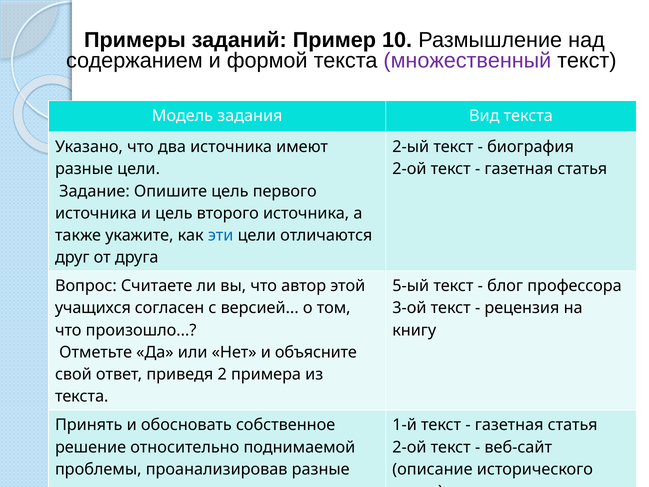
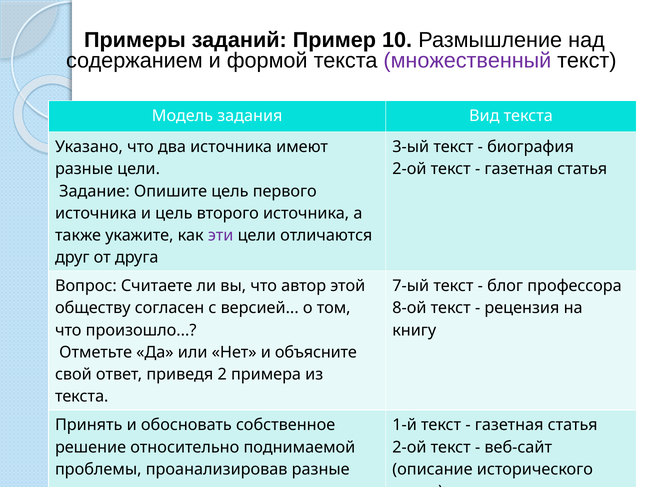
2-ый: 2-ый -> 3-ый
эти colour: blue -> purple
5-ый: 5-ый -> 7-ый
учащихся: учащихся -> обществу
3-ой: 3-ой -> 8-ой
